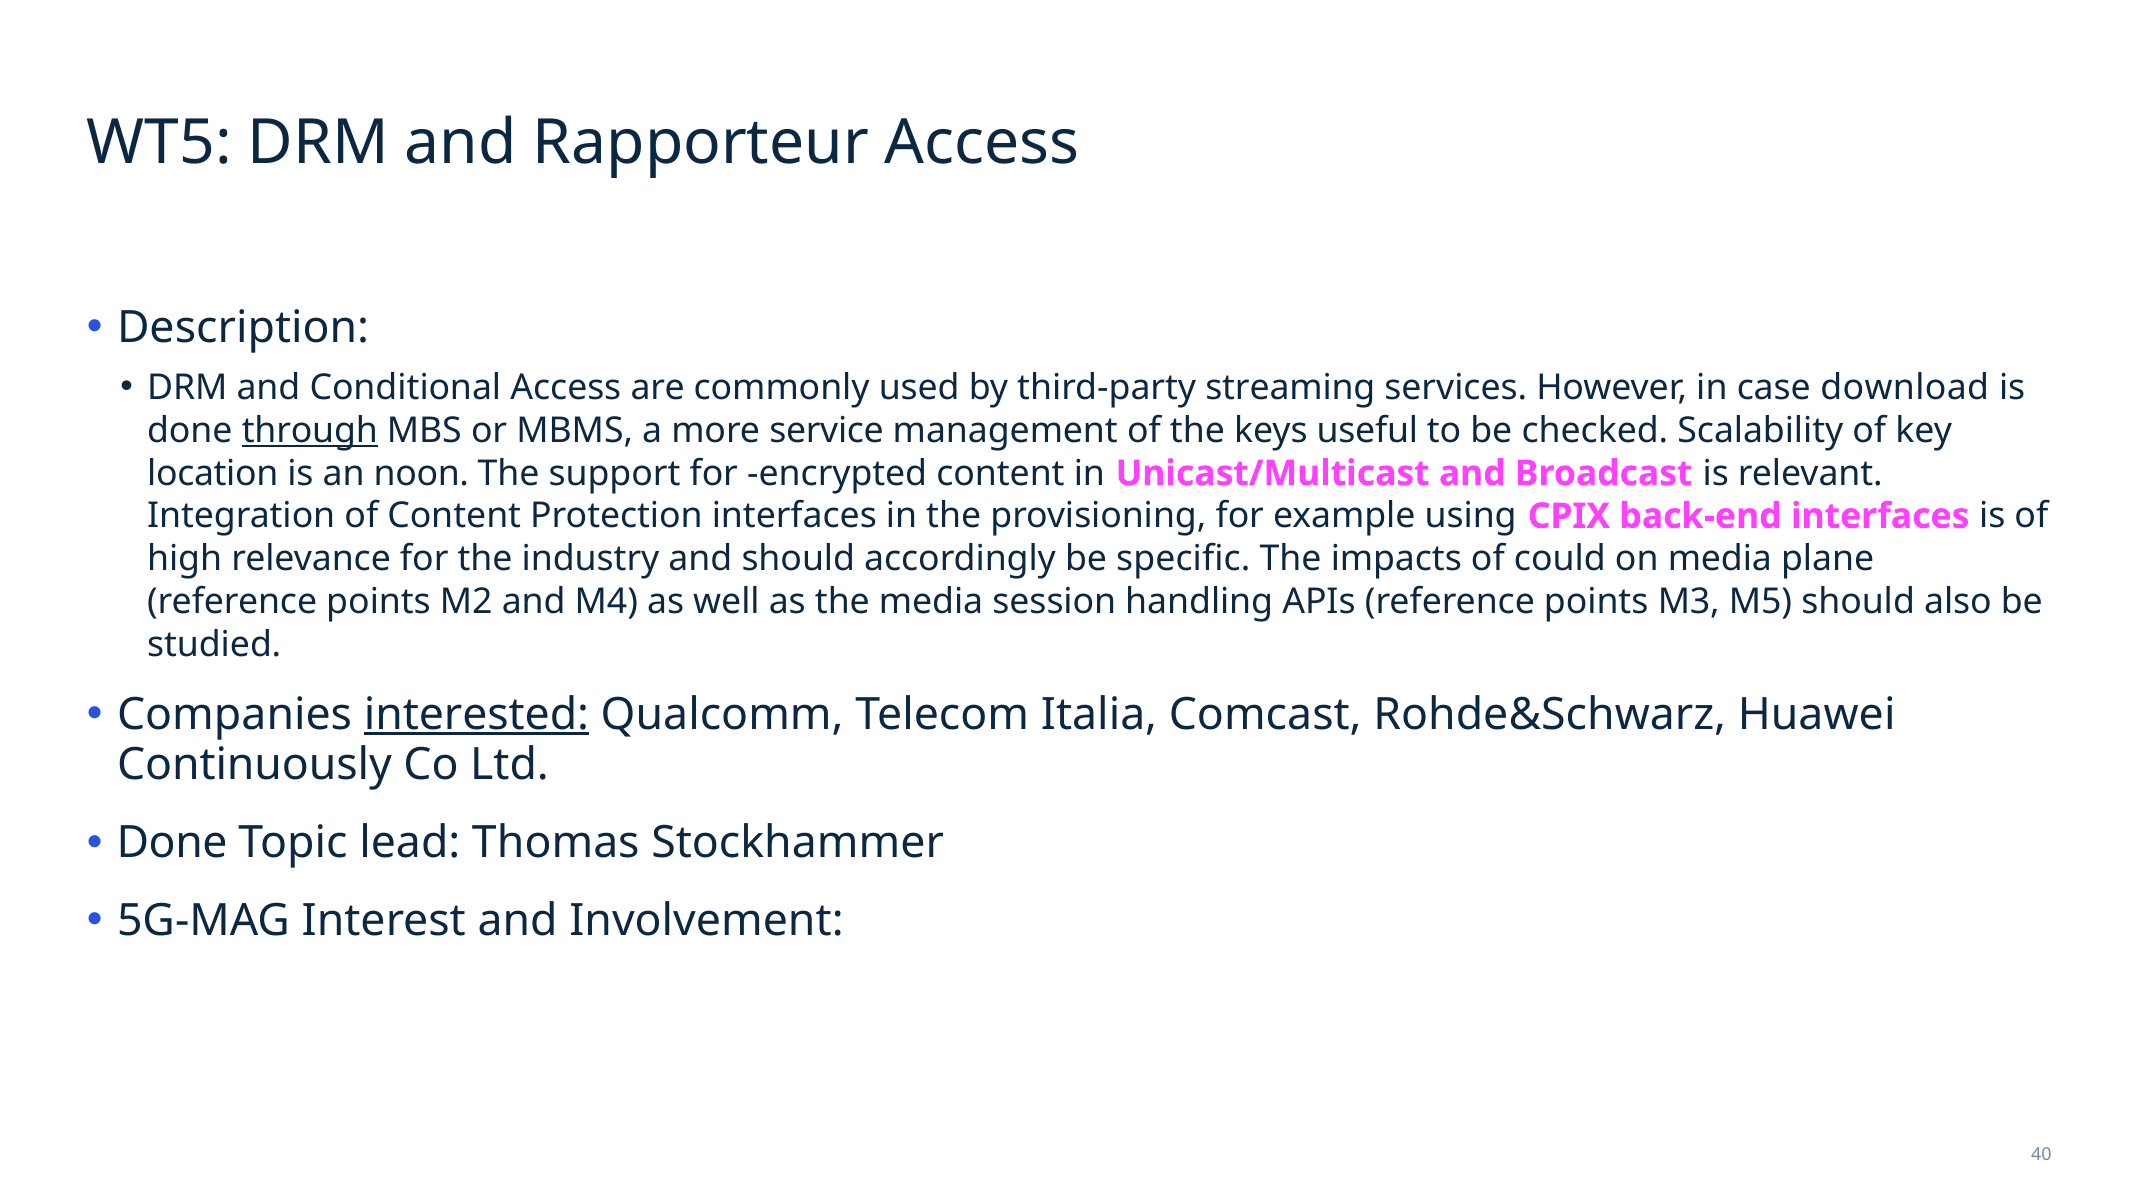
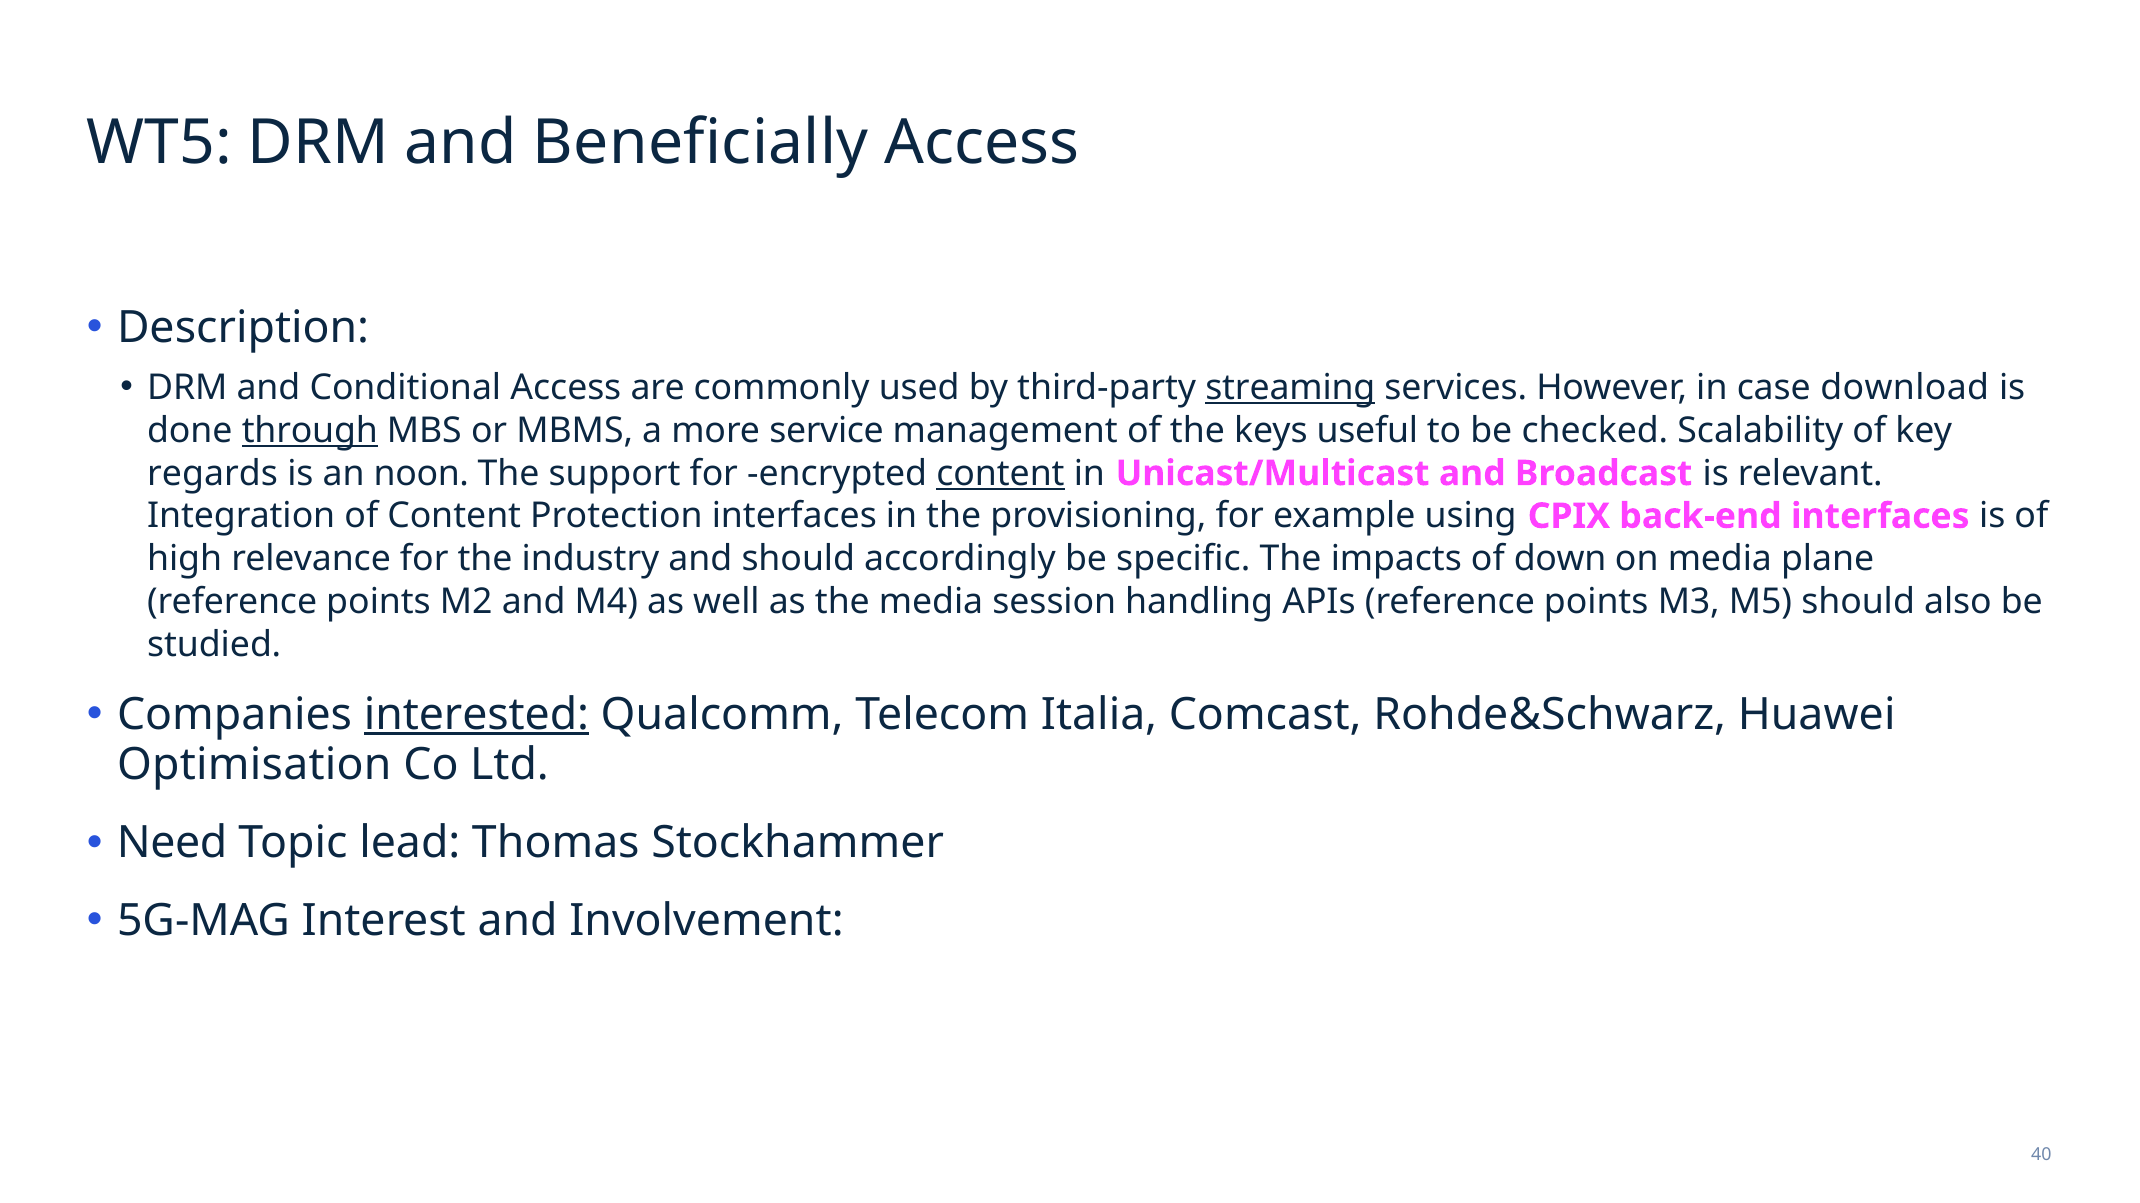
Rapporteur: Rapporteur -> Beneficially
streaming underline: none -> present
location: location -> regards
content at (1001, 474) underline: none -> present
could: could -> down
Continuously: Continuously -> Optimisation
Done at (172, 843): Done -> Need
